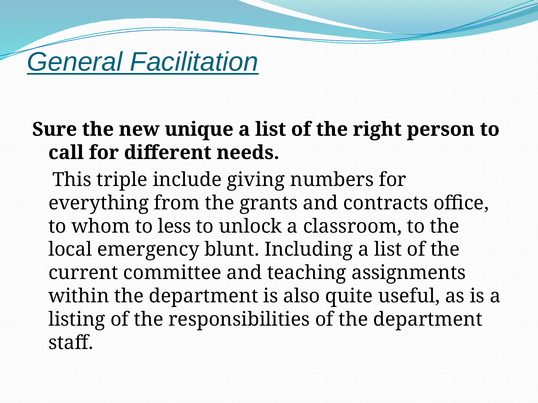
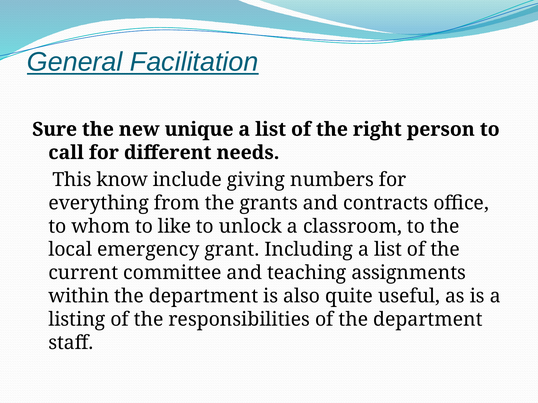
triple: triple -> know
less: less -> like
blunt: blunt -> grant
